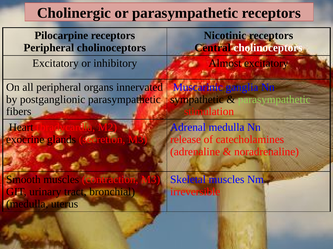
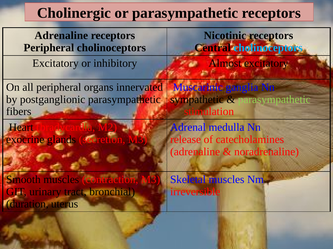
Pilocarpine at (61, 36): Pilocarpine -> Adrenaline
cholinoceptors at (268, 48) colour: white -> light blue
medulla at (29, 205): medulla -> duration
